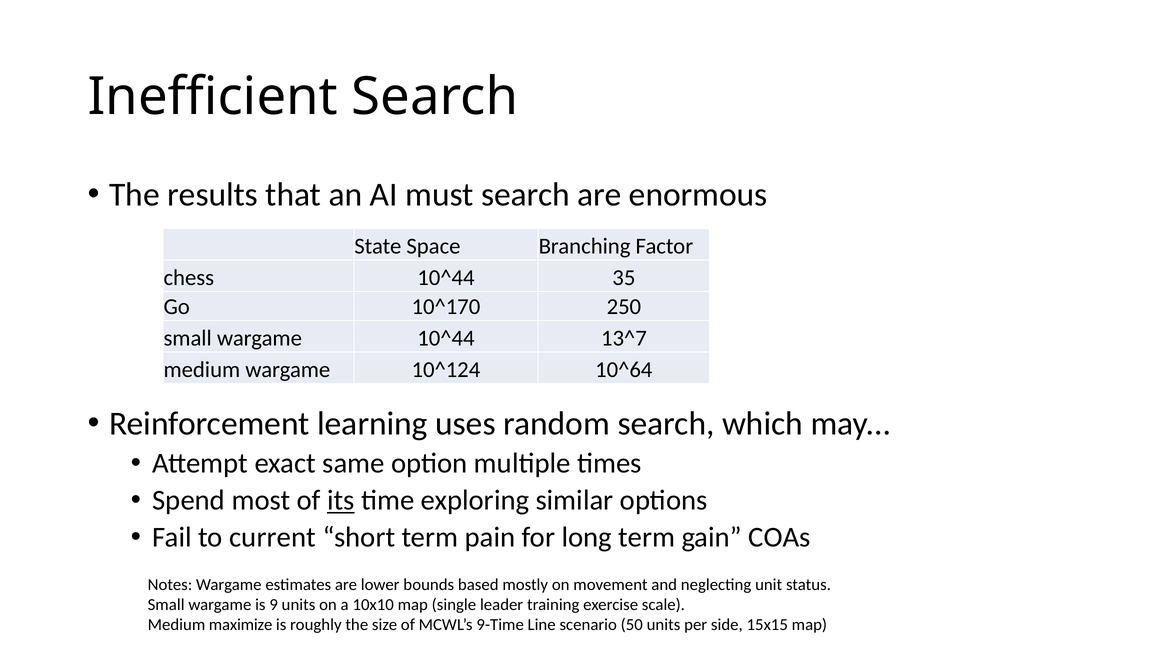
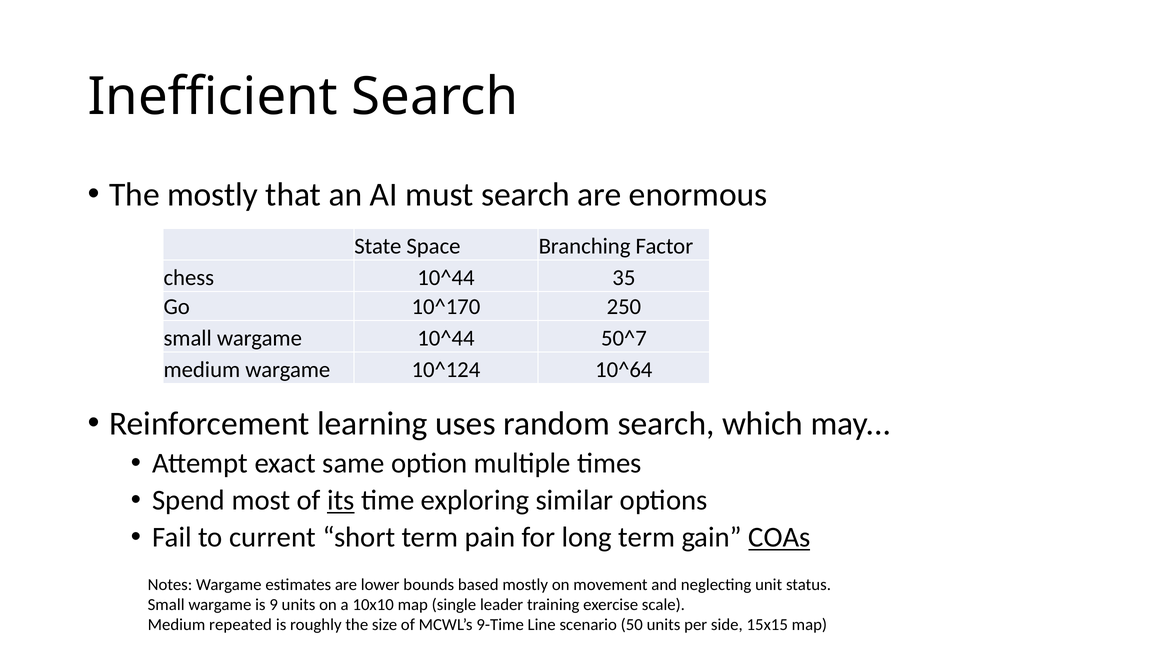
The results: results -> mostly
13^7: 13^7 -> 50^7
COAs underline: none -> present
maximize: maximize -> repeated
